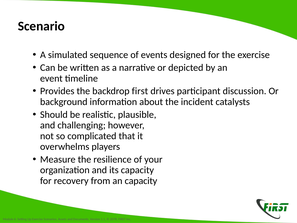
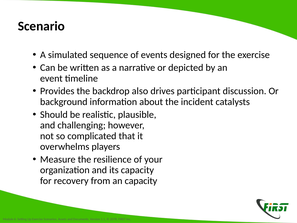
backdrop first: first -> also
